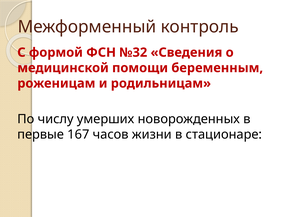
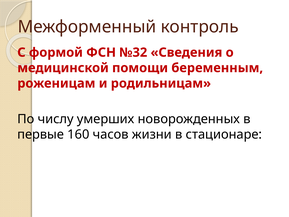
167: 167 -> 160
